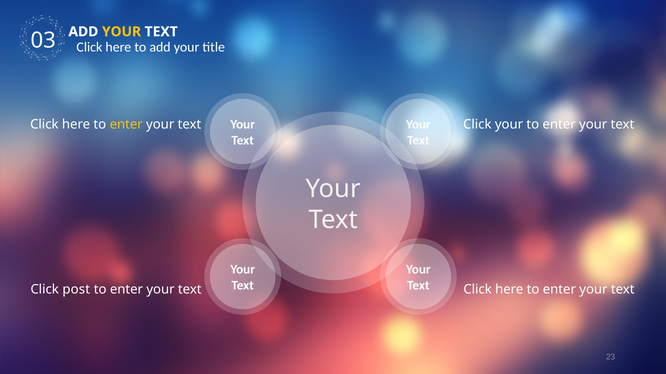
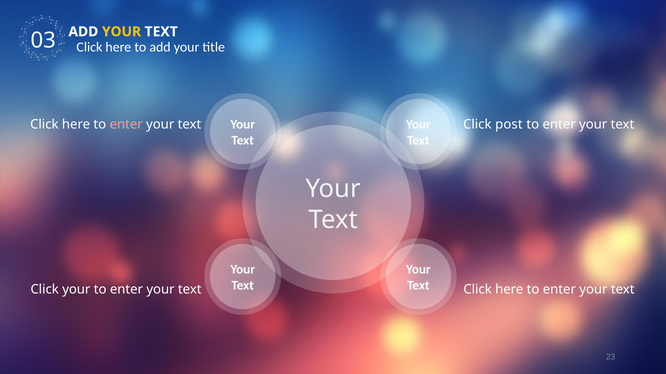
enter at (126, 125) colour: yellow -> pink
Click your: your -> post
Click post: post -> your
